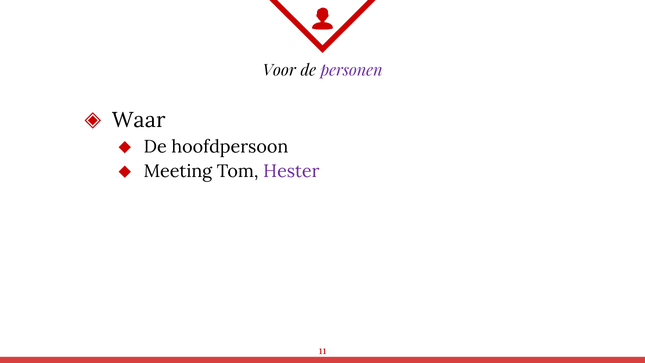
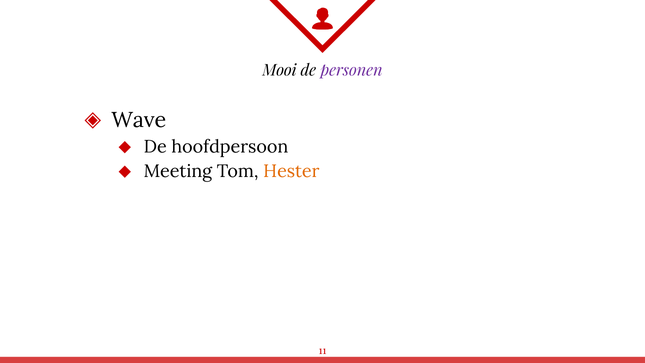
Voor: Voor -> Mooi
Waar: Waar -> Wave
Hester colour: purple -> orange
